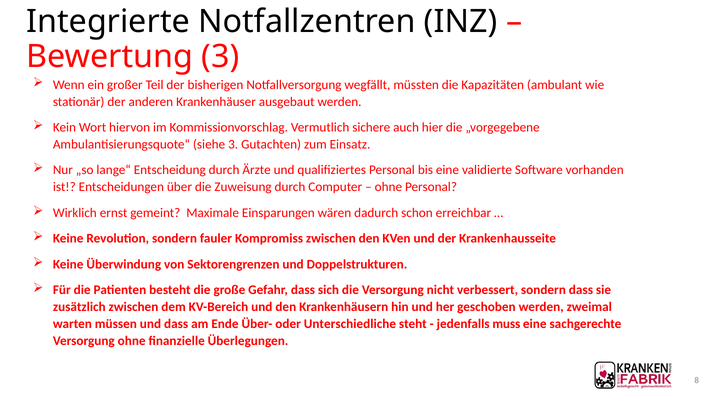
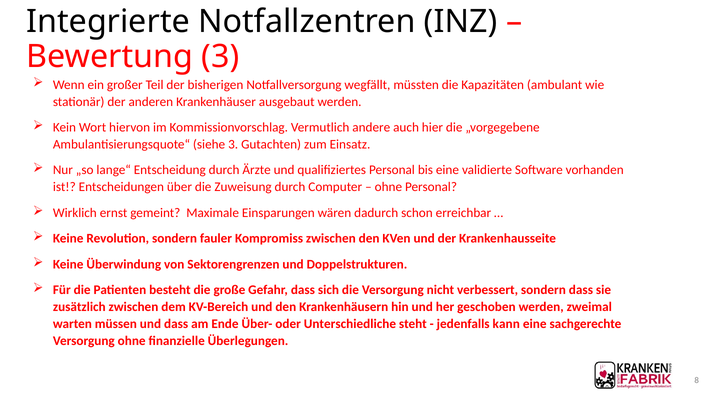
sichere: sichere -> andere
muss: muss -> kann
